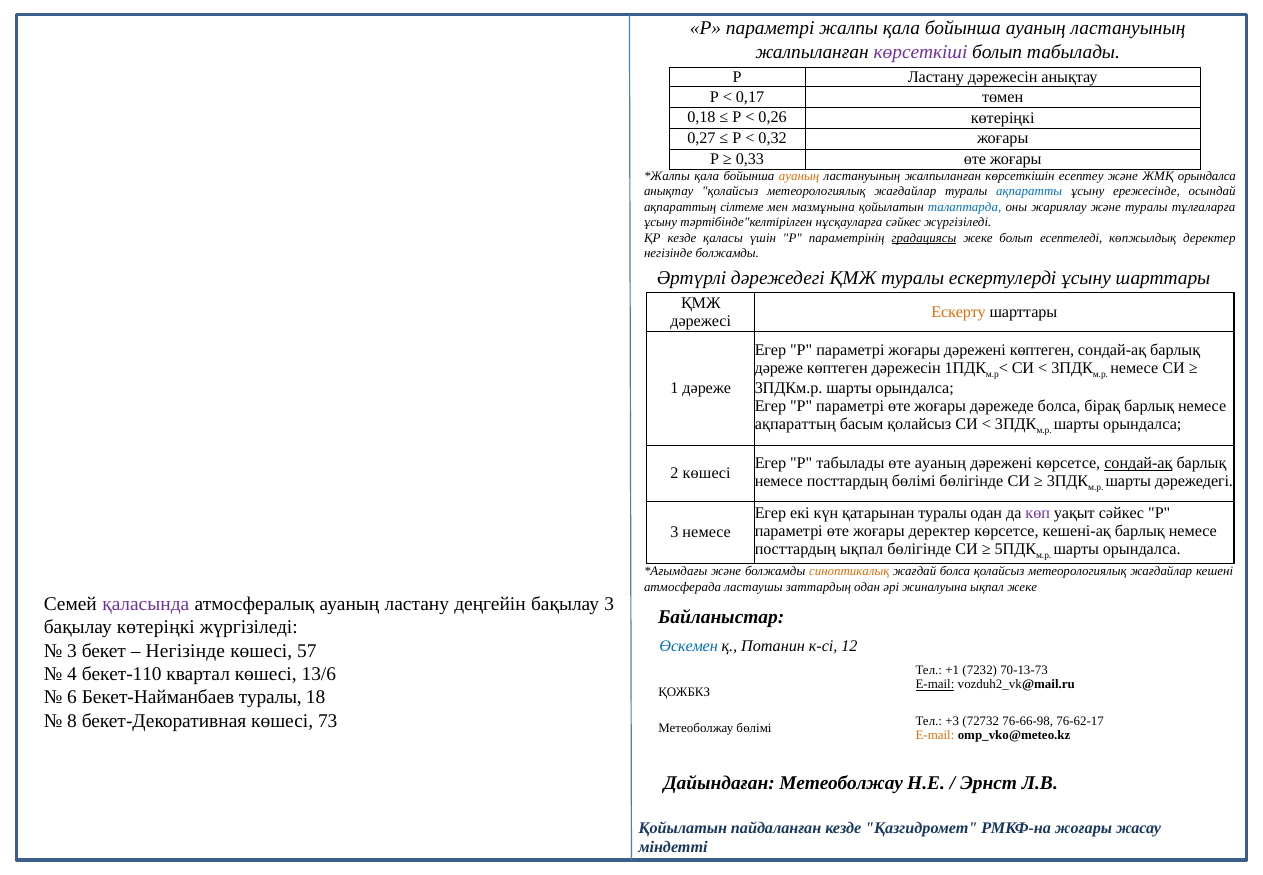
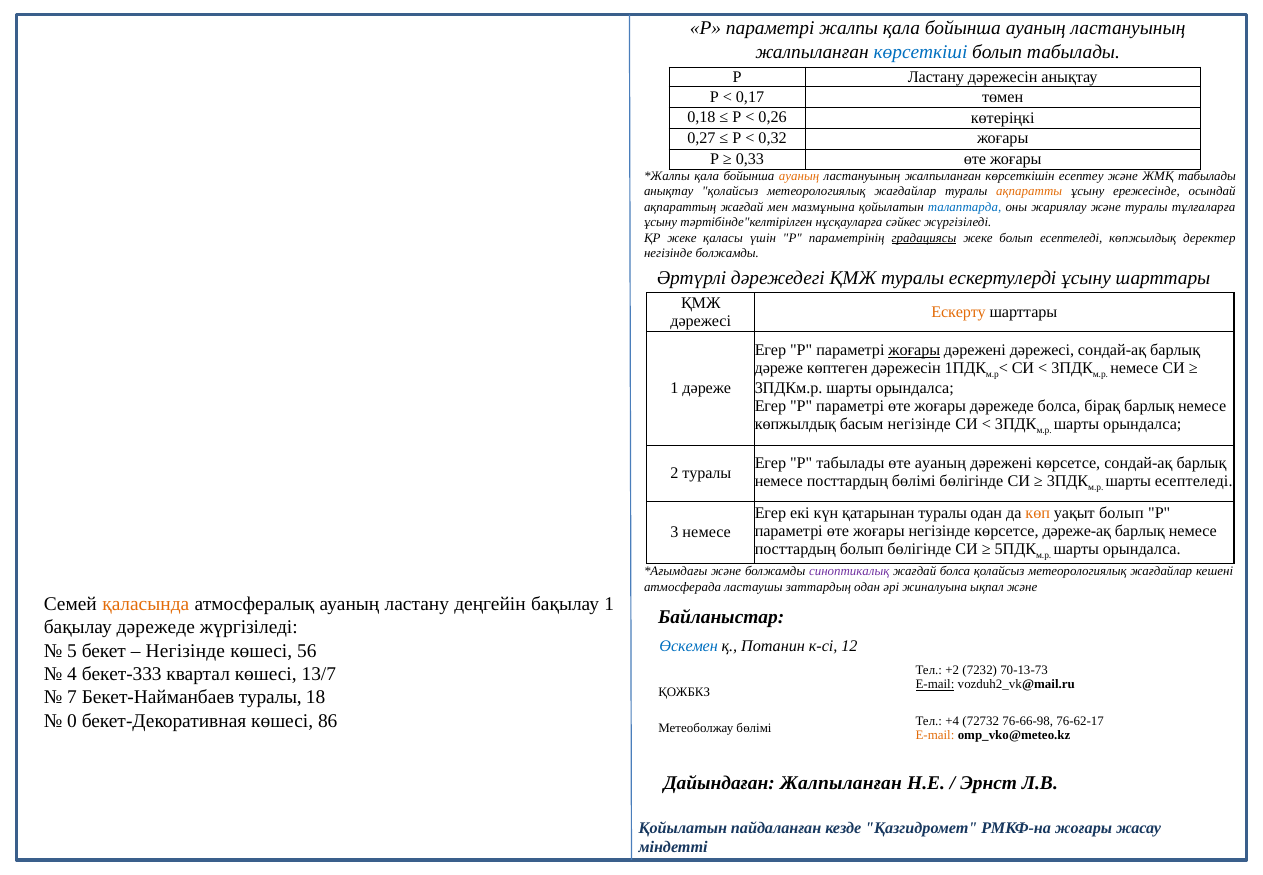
көрсеткіші colour: purple -> blue
ЖМҚ орындалса: орындалса -> табылады
ақпаратты colour: blue -> orange
ақпараттың сілтеме: сілтеме -> жағдай
ҚР кезде: кезде -> жеке
жоғары at (914, 350) underline: none -> present
дәрежені көптеген: көптеген -> дәрежесі
ақпараттың at (795, 424): ақпараттың -> көпжылдық
басым қолайсыз: қолайсыз -> негізінде
сондай-ақ at (1138, 463) underline: present -> none
2 көшесі: көшесі -> туралы
шарты дәрежедегі: дәрежедегі -> есептеледі
көп colour: purple -> orange
уақыт сәйкес: сәйкес -> болып
жоғары деректер: деректер -> негізінде
кешені-ақ: кешені-ақ -> дәреже-ақ
посттардың ықпал: ықпал -> болып
синоптикалық colour: orange -> purple
ықпал жеке: жеке -> және
қаласында colour: purple -> orange
бақылау 3: 3 -> 1
бақылау көтеріңкі: көтеріңкі -> дәрежеде
3 at (72, 650): 3 -> 5
57: 57 -> 56
+1: +1 -> +2
бекет-110: бекет-110 -> бекет-333
13/6: 13/6 -> 13/7
6: 6 -> 7
8: 8 -> 0
73: 73 -> 86
+3: +3 -> +4
Дайындаған Метеоболжау: Метеоболжау -> Жалпыланған
